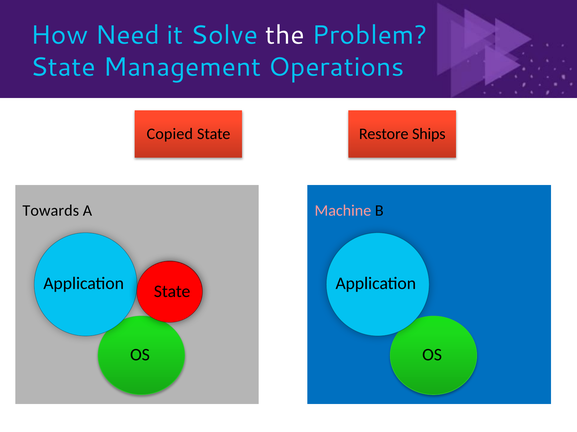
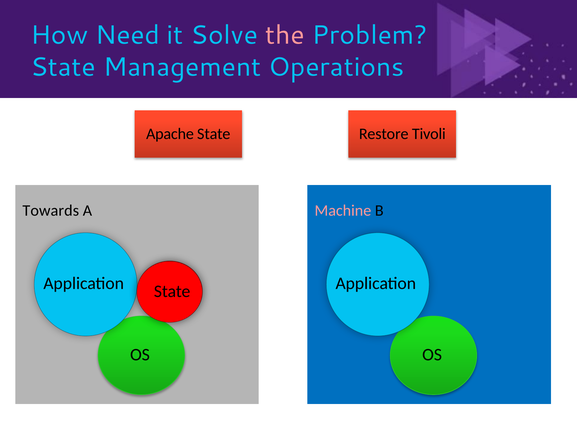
the colour: white -> pink
Copied: Copied -> Apache
Ships: Ships -> Tivoli
